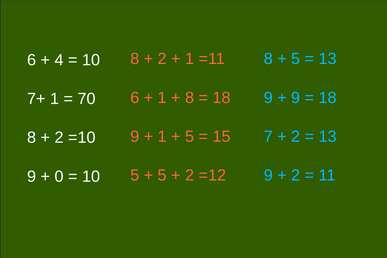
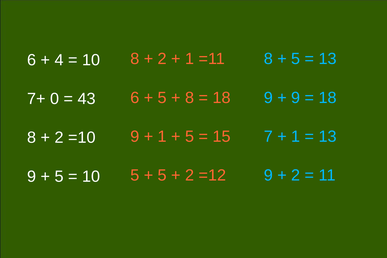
1 at (162, 98): 1 -> 5
7+ 1: 1 -> 0
70: 70 -> 43
2 at (296, 137): 2 -> 1
0 at (59, 176): 0 -> 5
